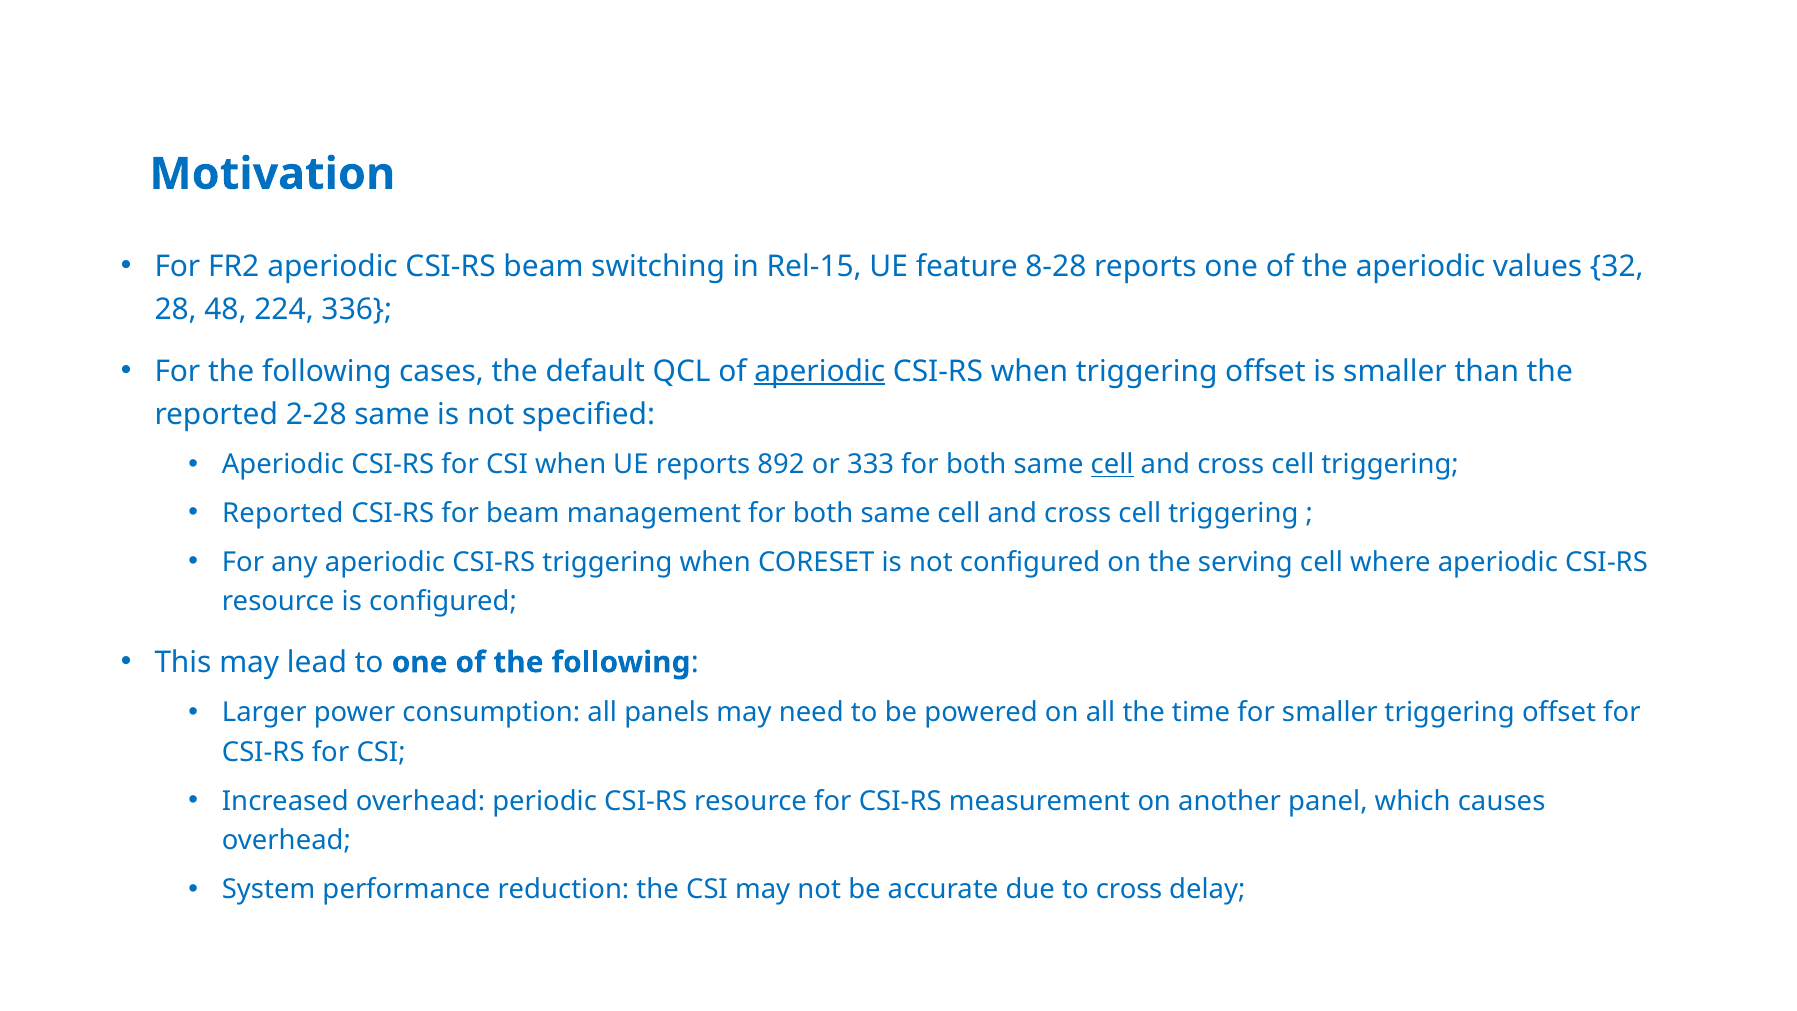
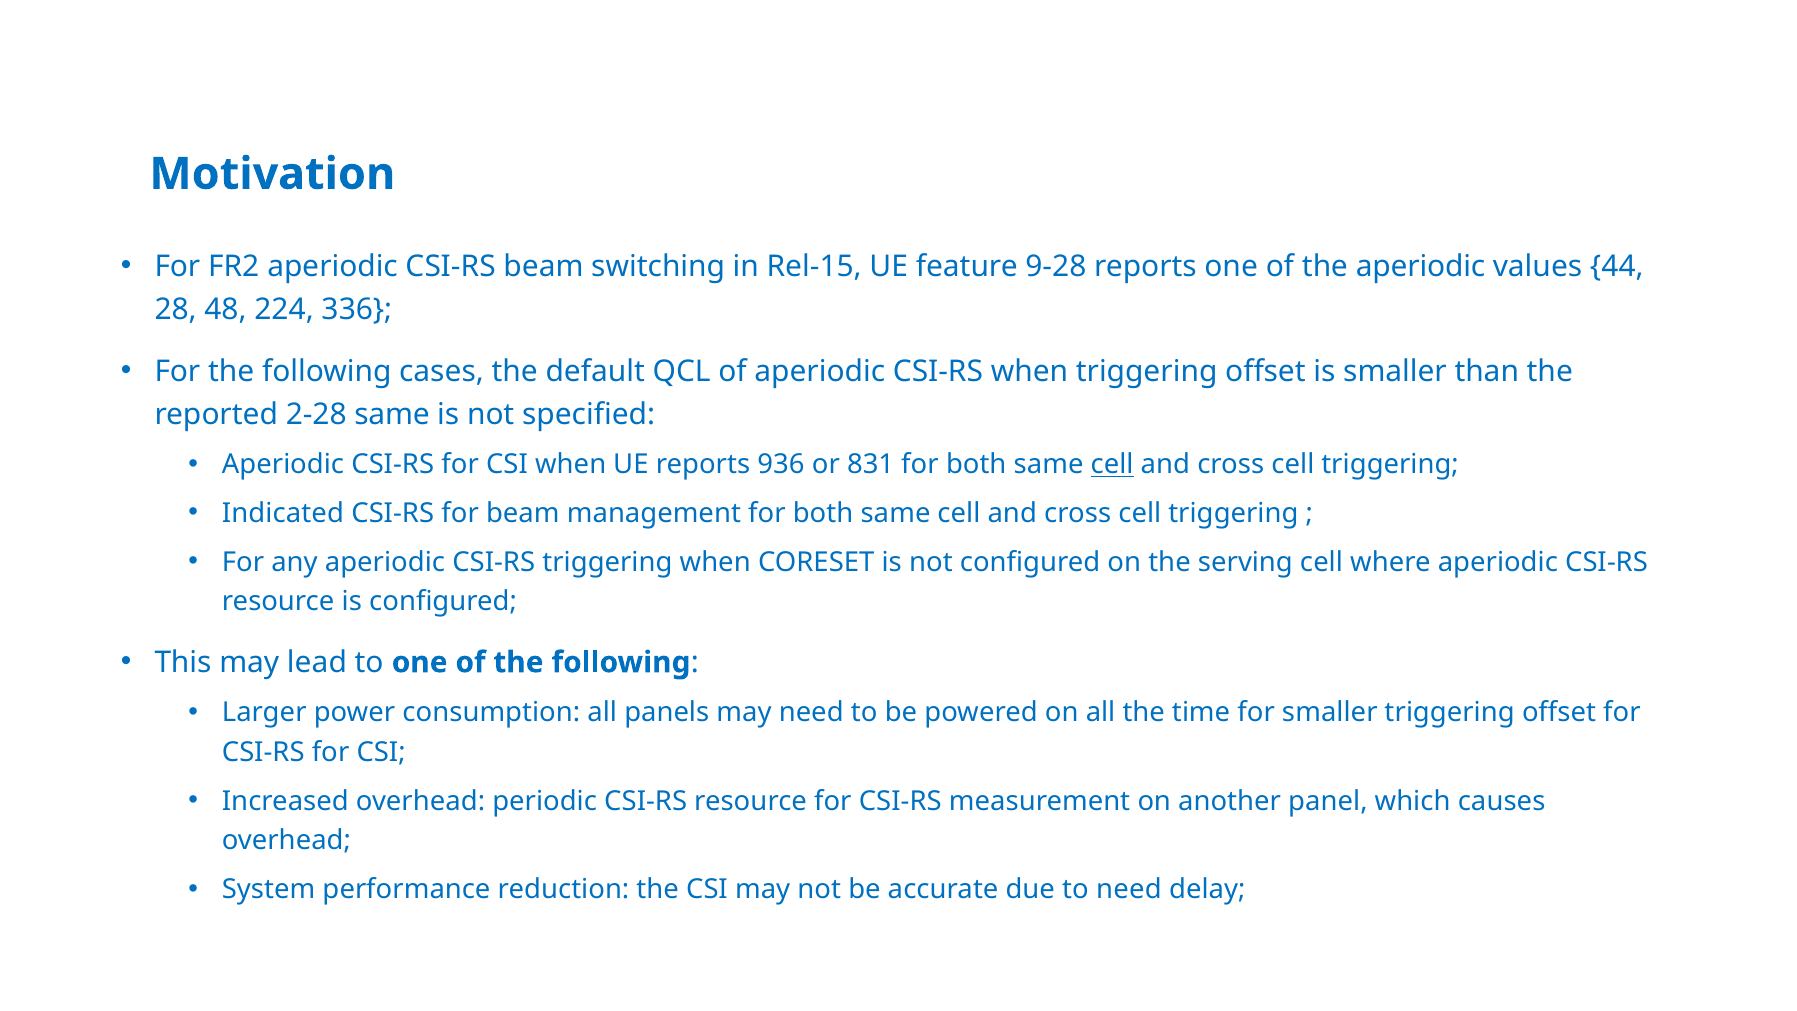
8-28: 8-28 -> 9-28
32: 32 -> 44
aperiodic at (820, 371) underline: present -> none
892: 892 -> 936
333: 333 -> 831
Reported at (283, 513): Reported -> Indicated
to cross: cross -> need
